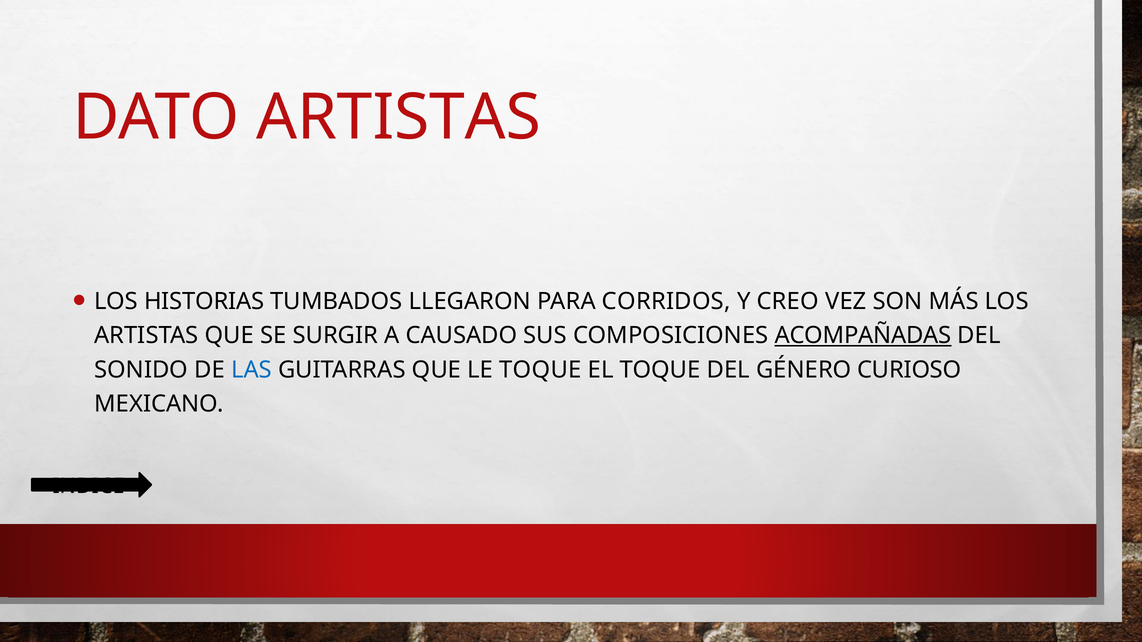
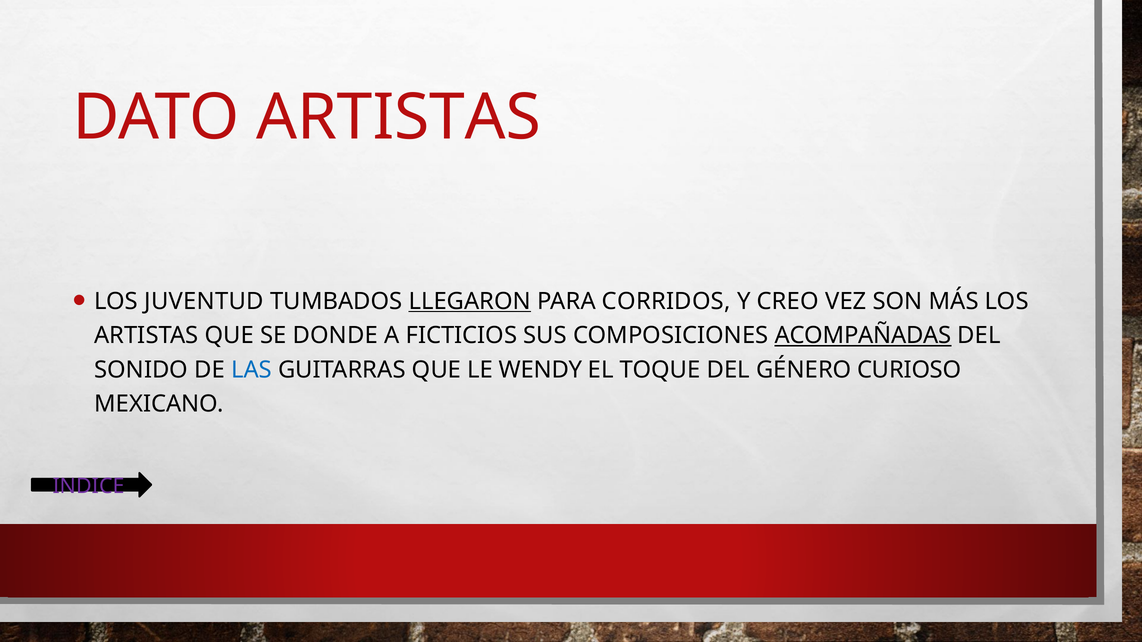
HISTORIAS: HISTORIAS -> JUVENTUD
LLEGARON underline: none -> present
SURGIR: SURGIR -> DONDE
CAUSADO: CAUSADO -> FICTICIOS
LE TOQUE: TOQUE -> WENDY
INDICE colour: black -> purple
